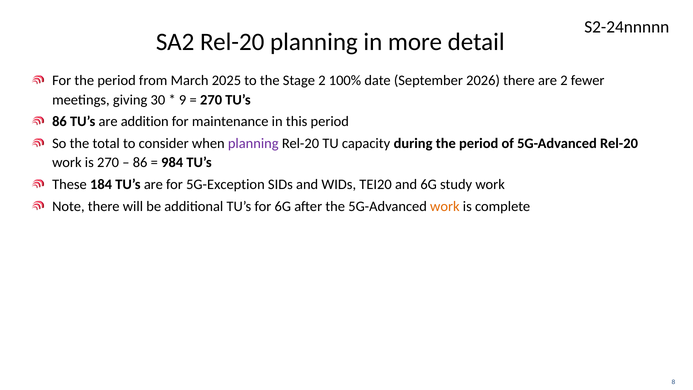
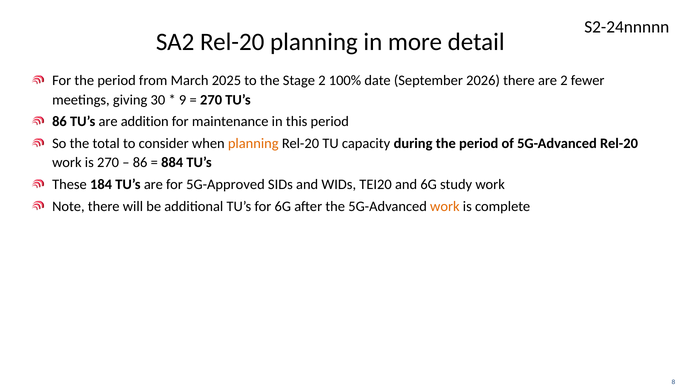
planning at (253, 144) colour: purple -> orange
984: 984 -> 884
5G-Exception: 5G-Exception -> 5G-Approved
